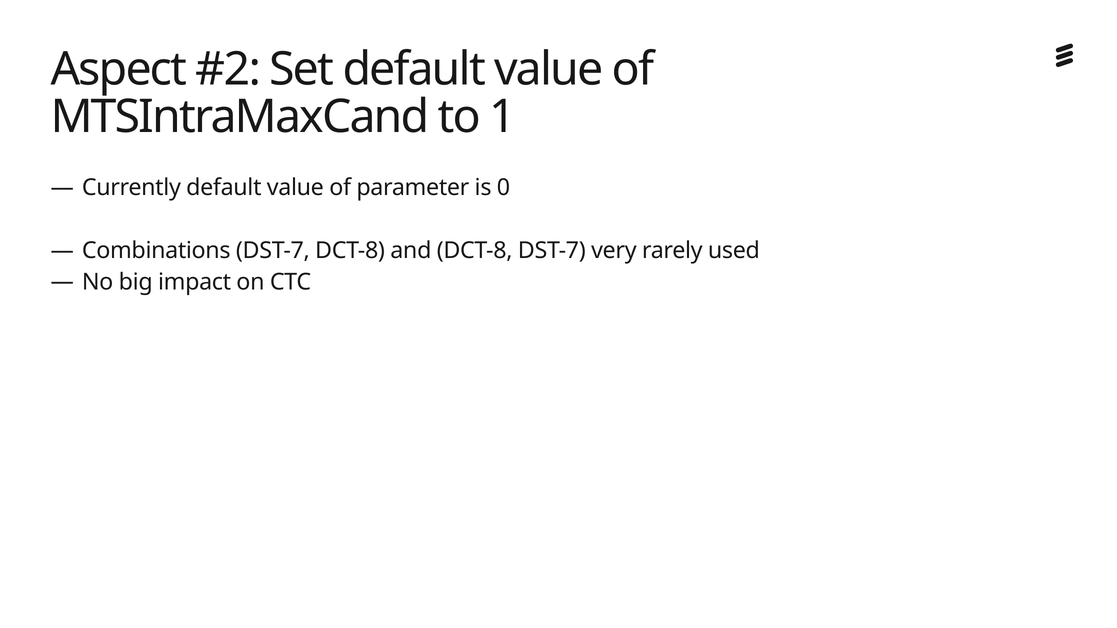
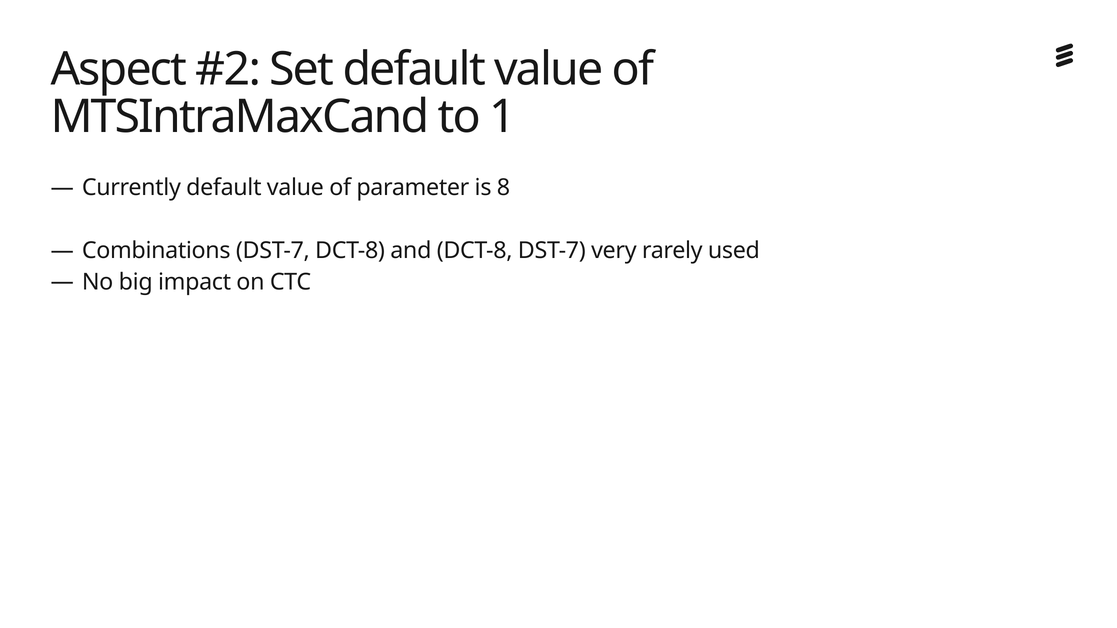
0: 0 -> 8
